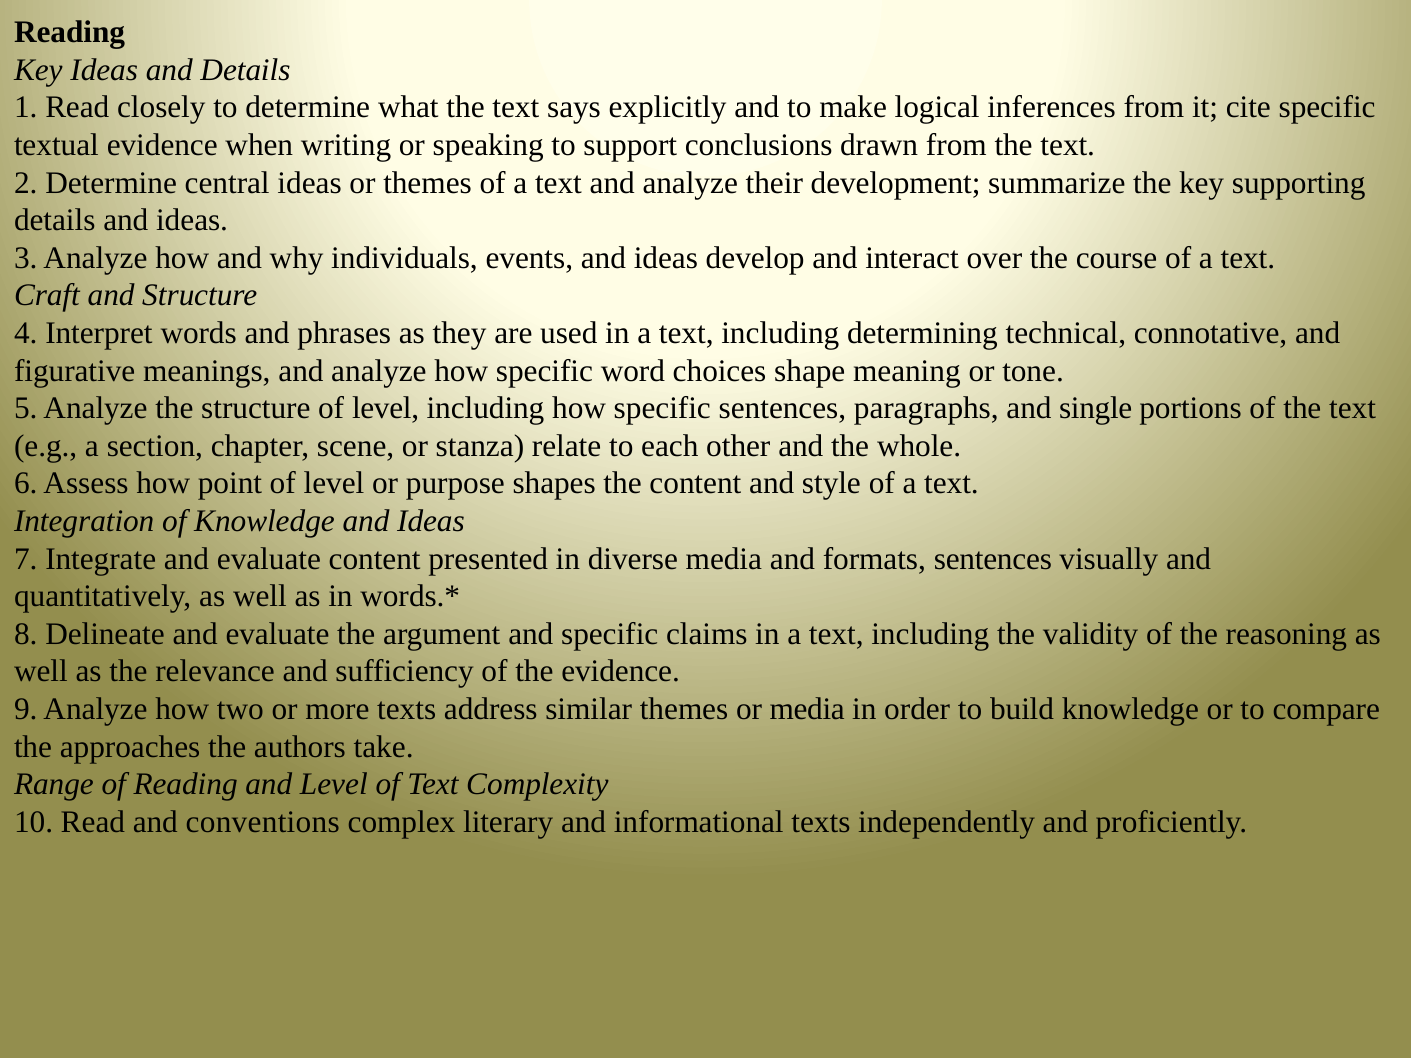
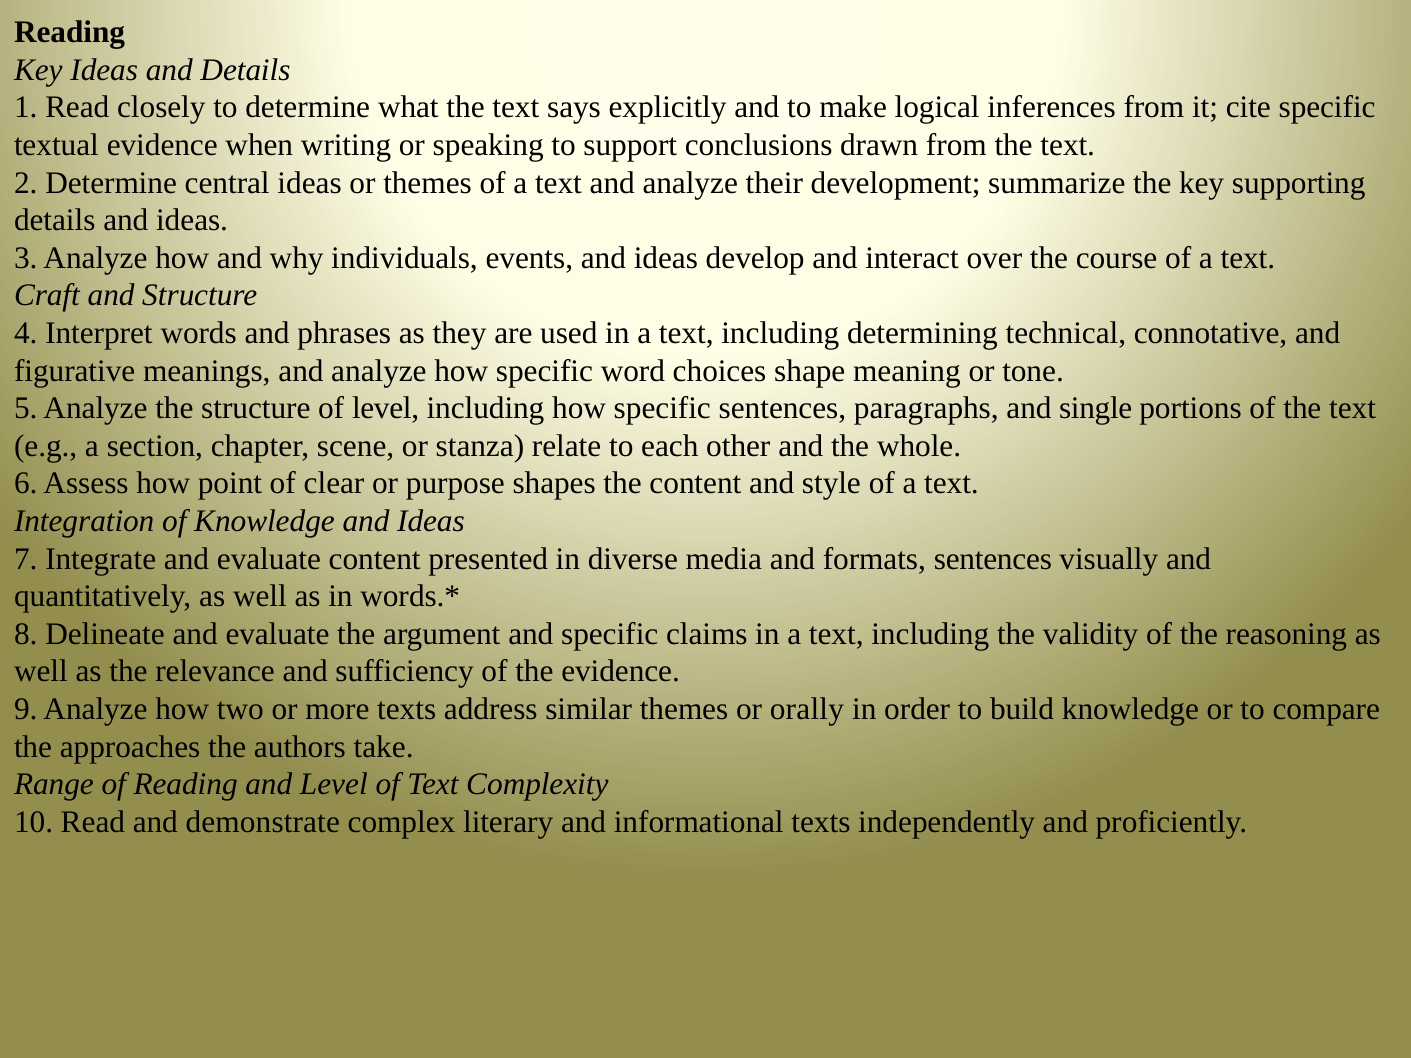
point of level: level -> clear
or media: media -> orally
conventions: conventions -> demonstrate
